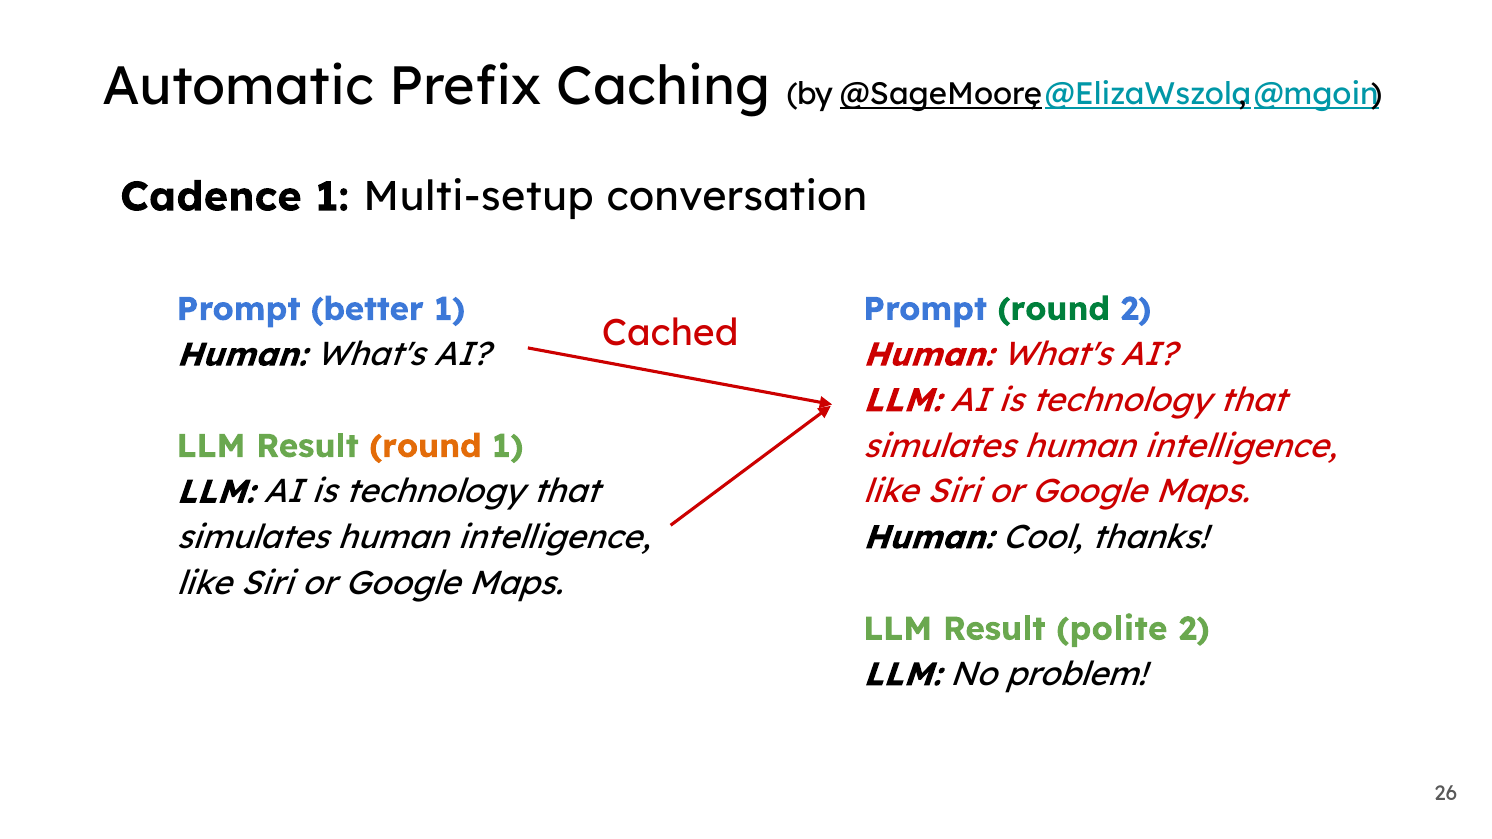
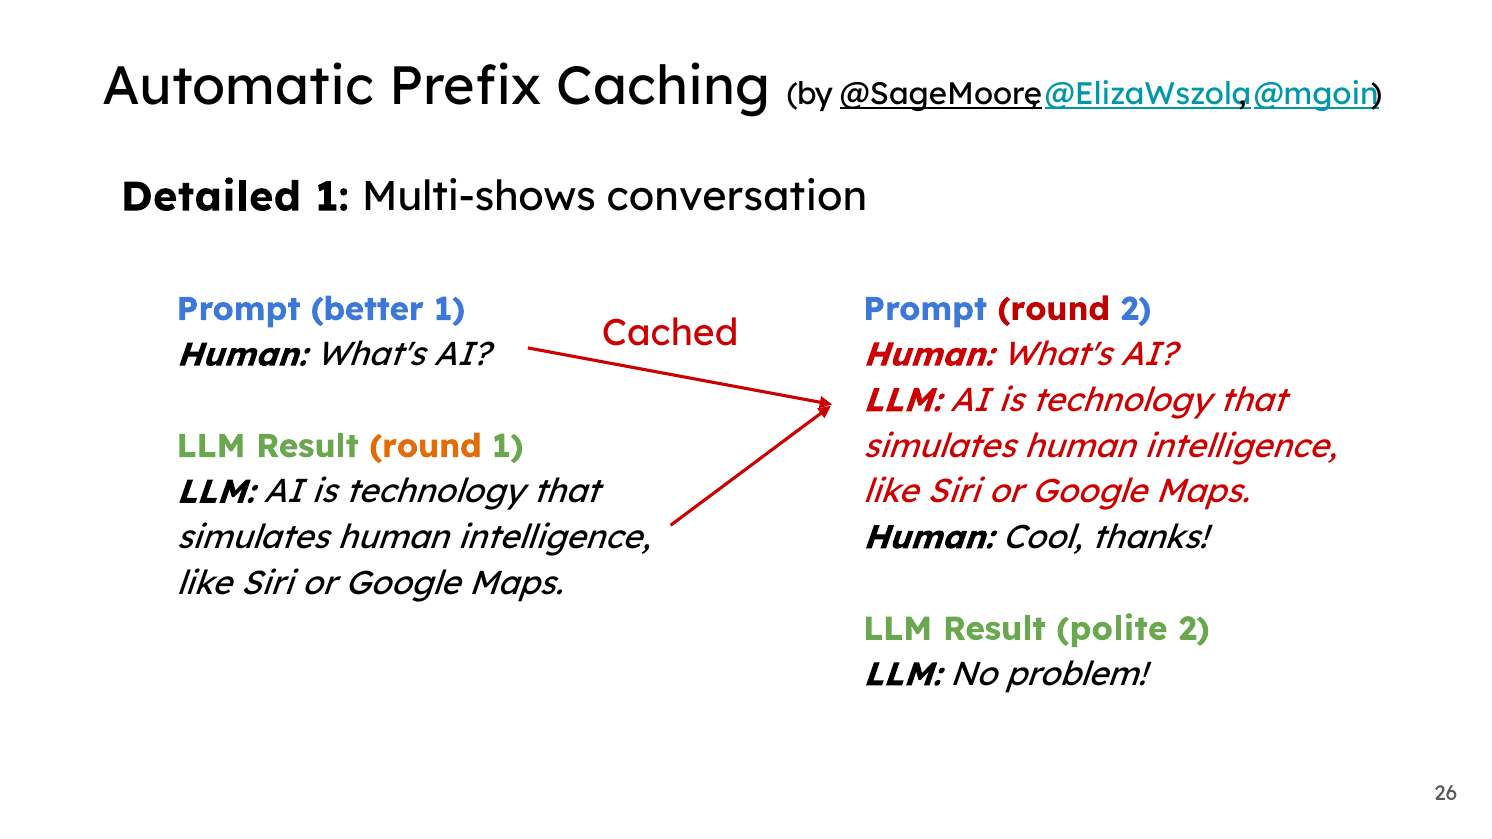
Cadence: Cadence -> Detailed
Multi-setup: Multi-setup -> Multi-shows
round at (1054, 309) colour: green -> red
